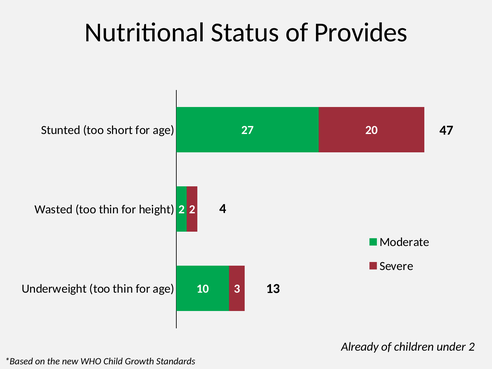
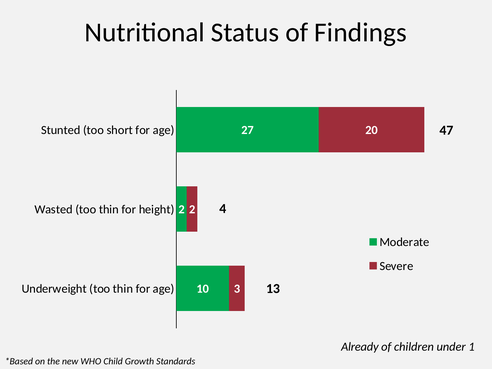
Provides: Provides -> Findings
under 2: 2 -> 1
